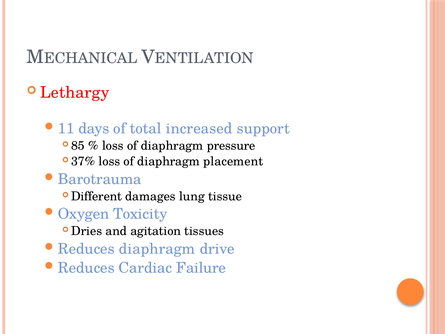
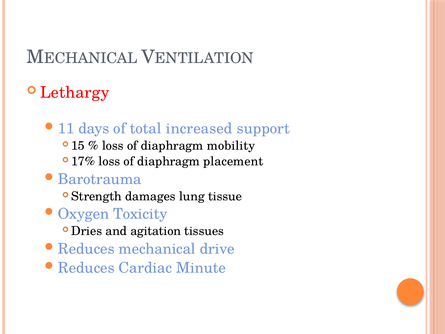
85: 85 -> 15
pressure: pressure -> mobility
37%: 37% -> 17%
Different: Different -> Strength
diaphragm at (157, 249): diaphragm -> mechanical
Failure: Failure -> Minute
